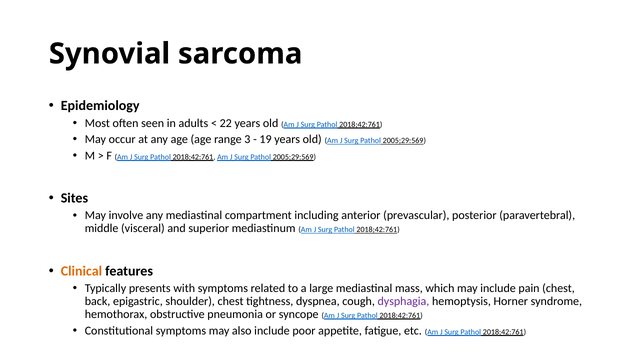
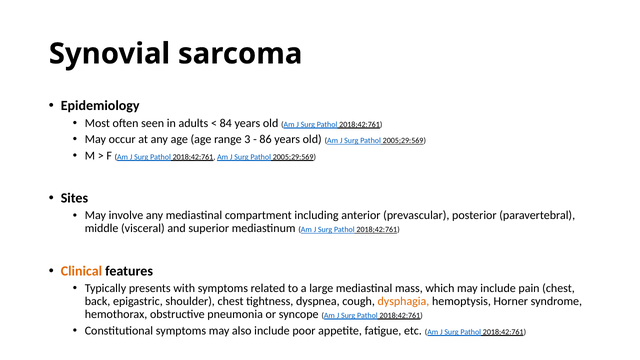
22: 22 -> 84
19: 19 -> 86
dysphagia colour: purple -> orange
